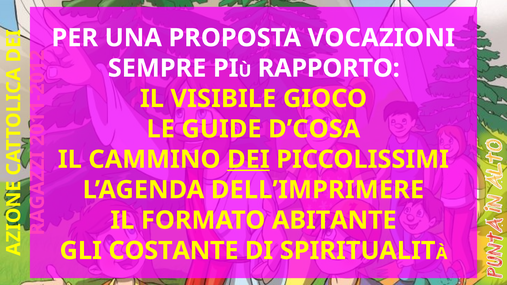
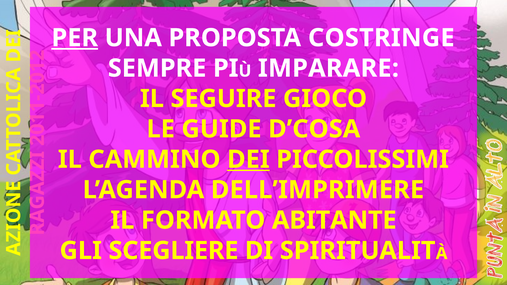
PER underline: none -> present
VOCAZIONI: VOCAZIONI -> COSTRINGE
RAPPORTO: RAPPORTO -> IMPARARE
VISIBILE: VISIBILE -> SEGUIRE
COSTANTE: COSTANTE -> SCEGLIERE
